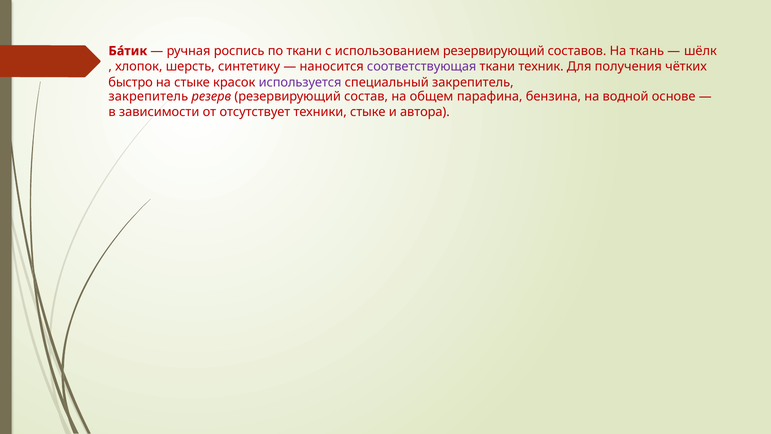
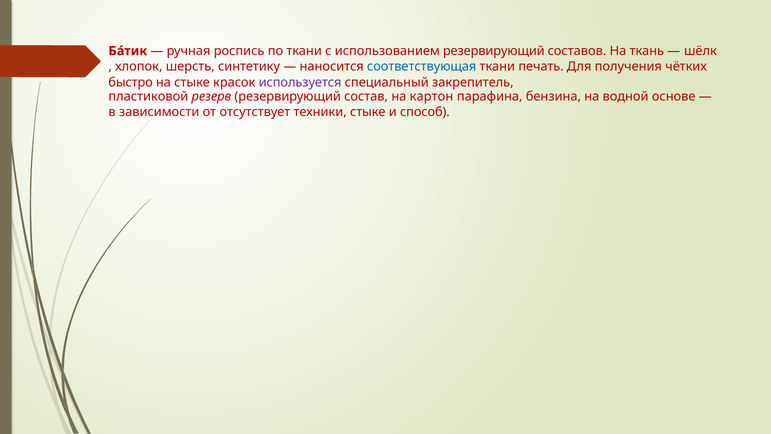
соответствующая colour: purple -> blue
техник: техник -> печать
закрепитель at (148, 96): закрепитель -> пластиковой
общем: общем -> картон
автора: автора -> способ
